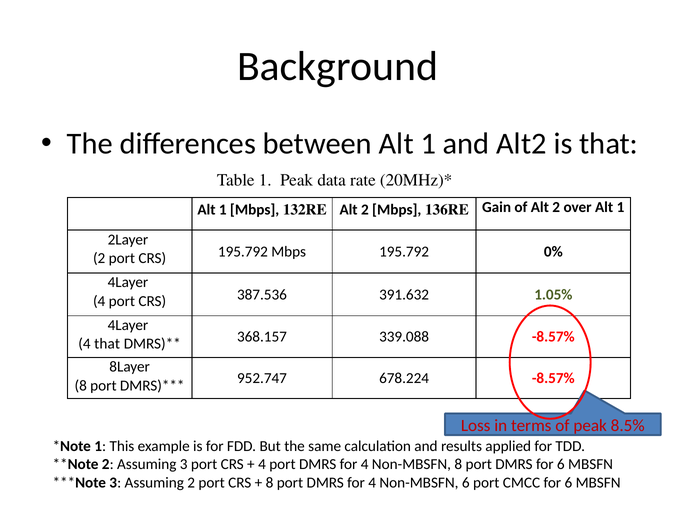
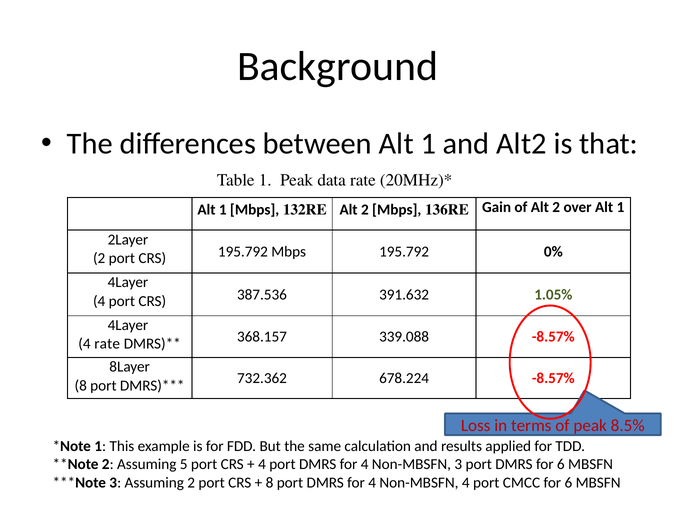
4 that: that -> rate
952.747: 952.747 -> 732.362
Assuming 3: 3 -> 5
Non-MBSFN 8: 8 -> 3
Non-MBSFN 6: 6 -> 4
